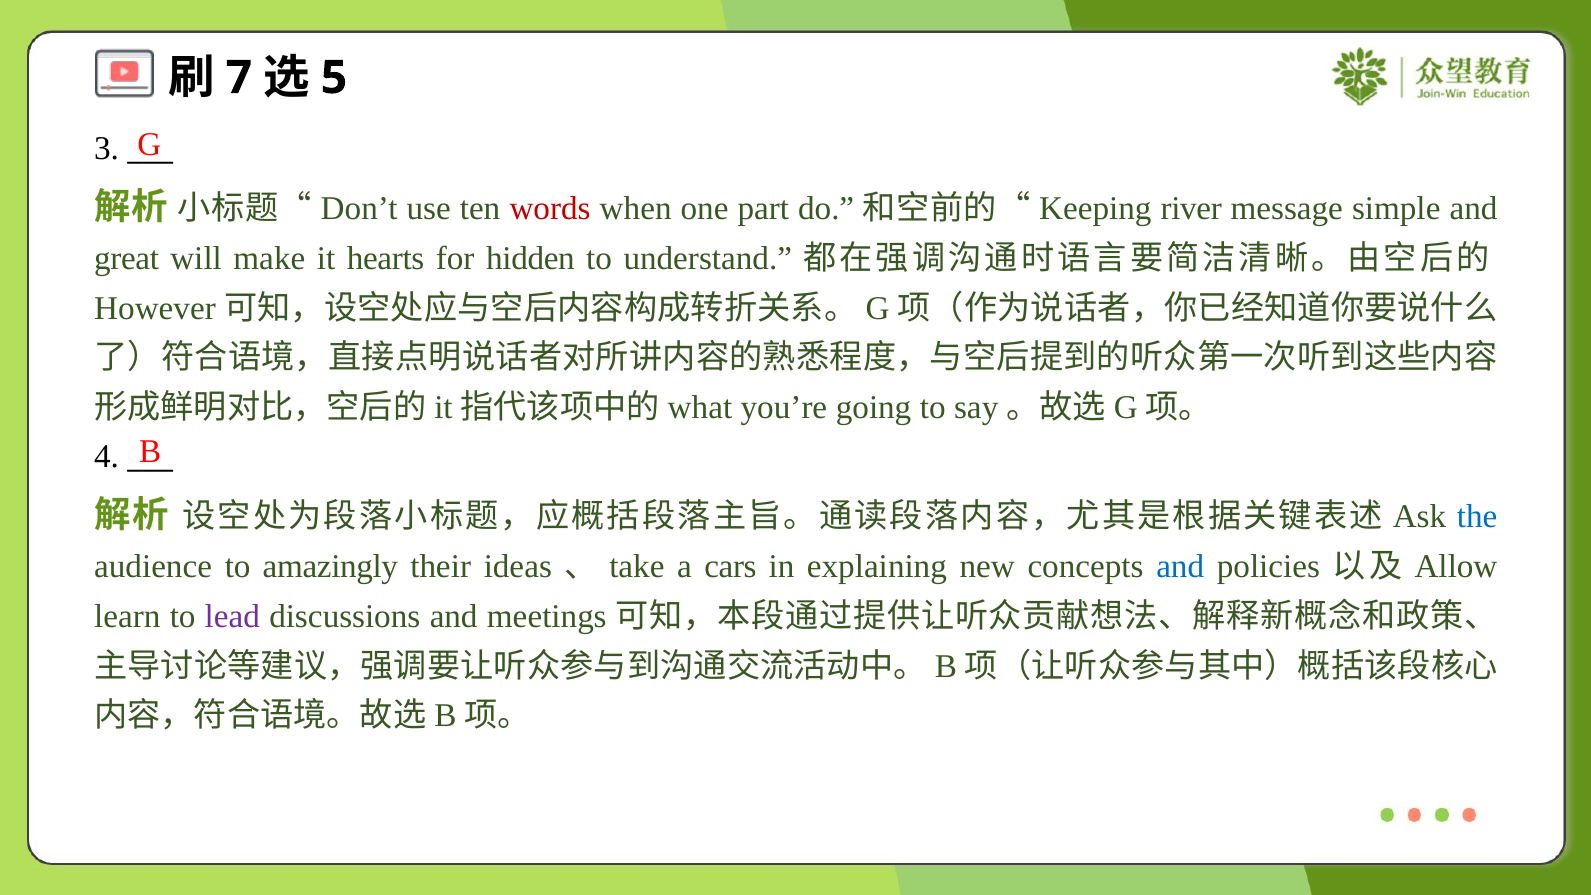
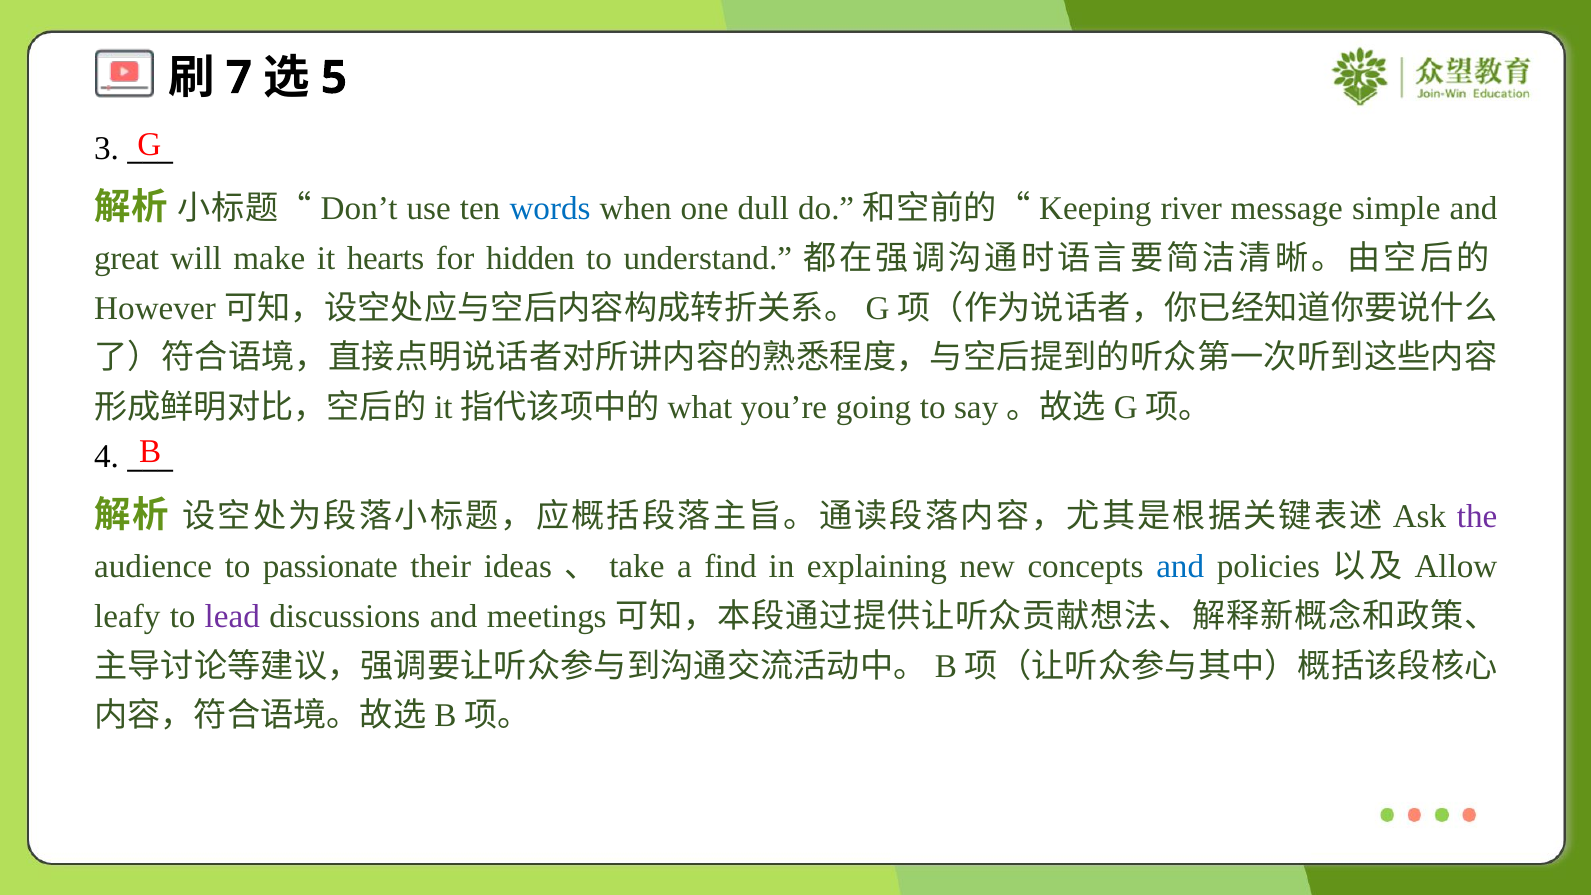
words colour: red -> blue
part: part -> dull
the colour: blue -> purple
amazingly: amazingly -> passionate
cars: cars -> find
learn: learn -> leafy
